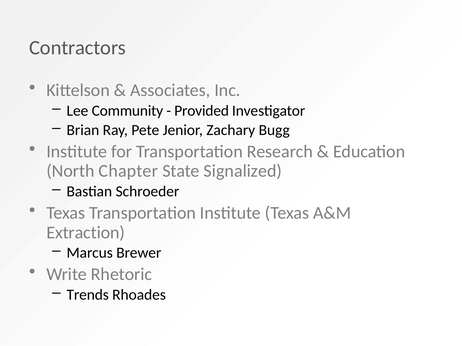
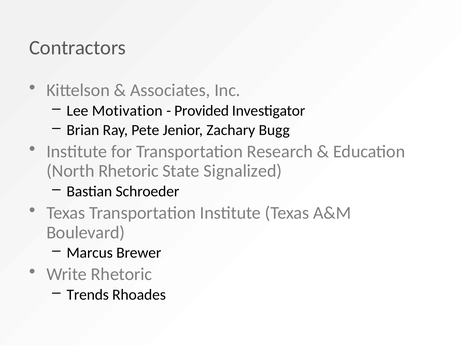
Community: Community -> Motivation
North Chapter: Chapter -> Rhetoric
Extraction: Extraction -> Boulevard
